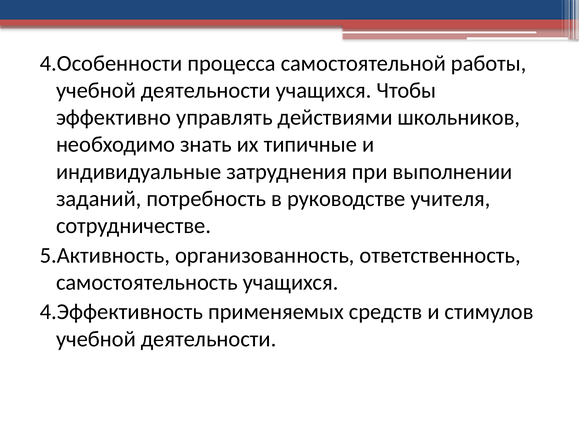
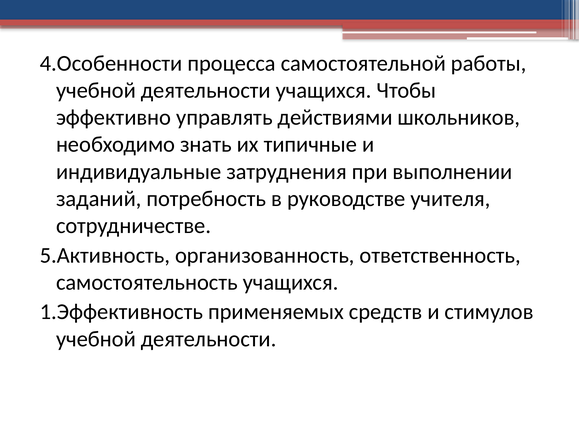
4.Эффективность: 4.Эффективность -> 1.Эффективность
